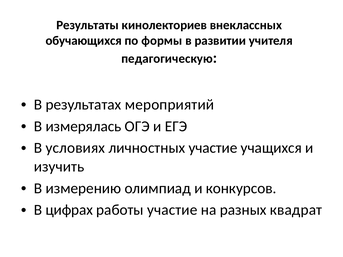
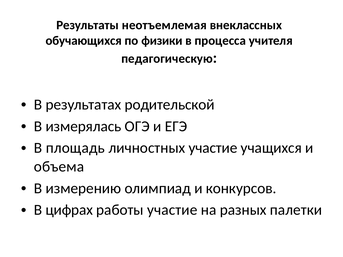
кинолекториев: кинолекториев -> неотъемлемая
формы: формы -> физики
развитии: развитии -> процесса
мероприятий: мероприятий -> родительской
условиях: условиях -> площадь
изучить: изучить -> объема
квадрат: квадрат -> палетки
